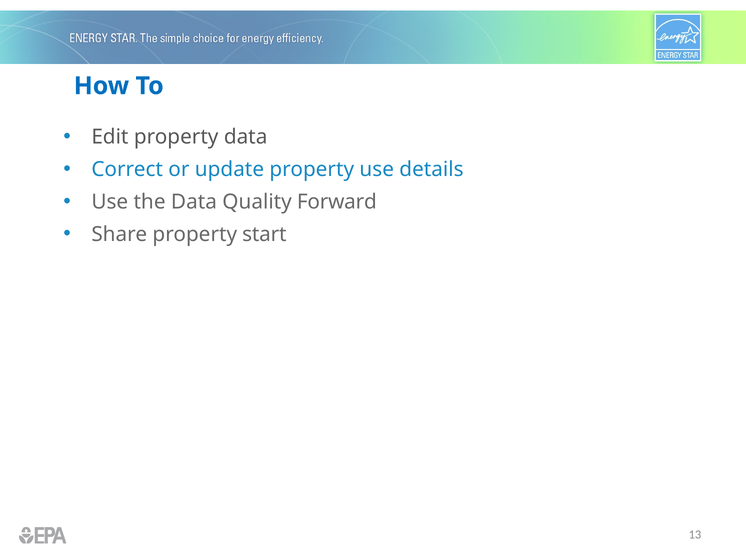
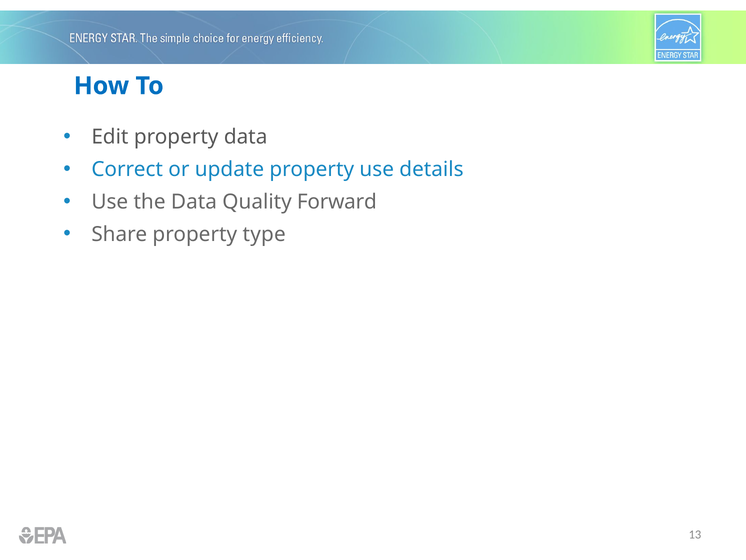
start: start -> type
